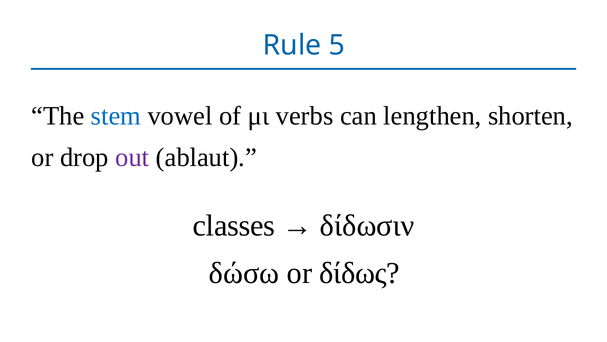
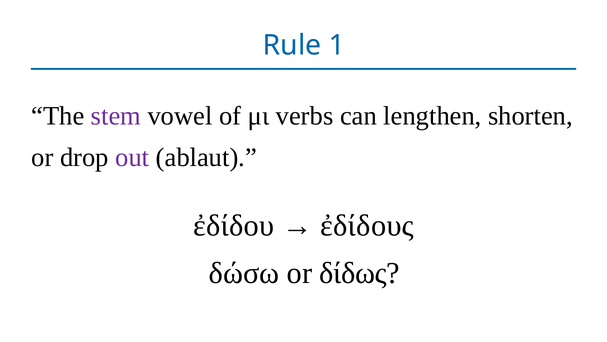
5: 5 -> 1
stem colour: blue -> purple
classes: classes -> ἐδίδου
δίδωσιν: δίδωσιν -> ἐδίδους
